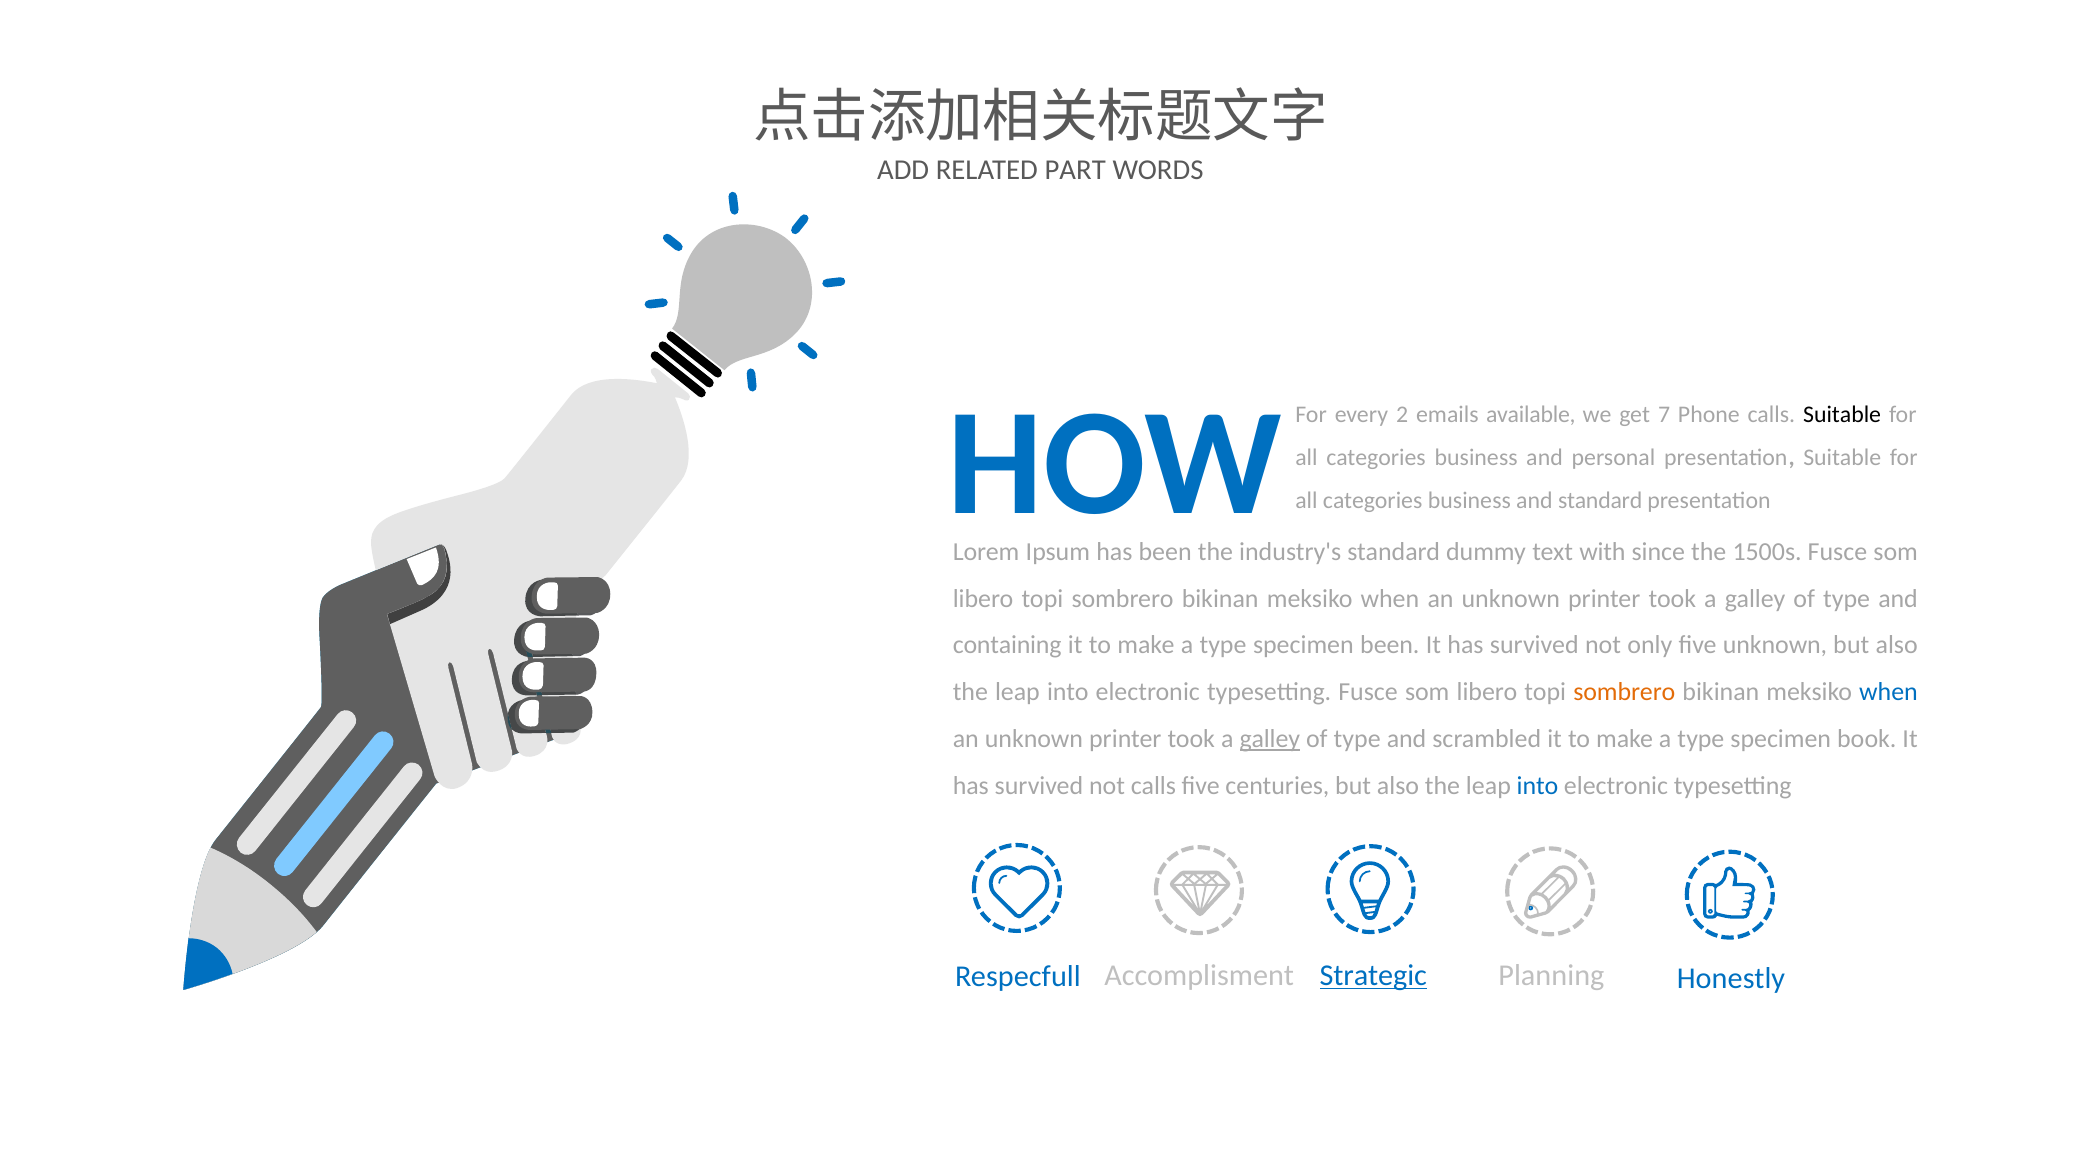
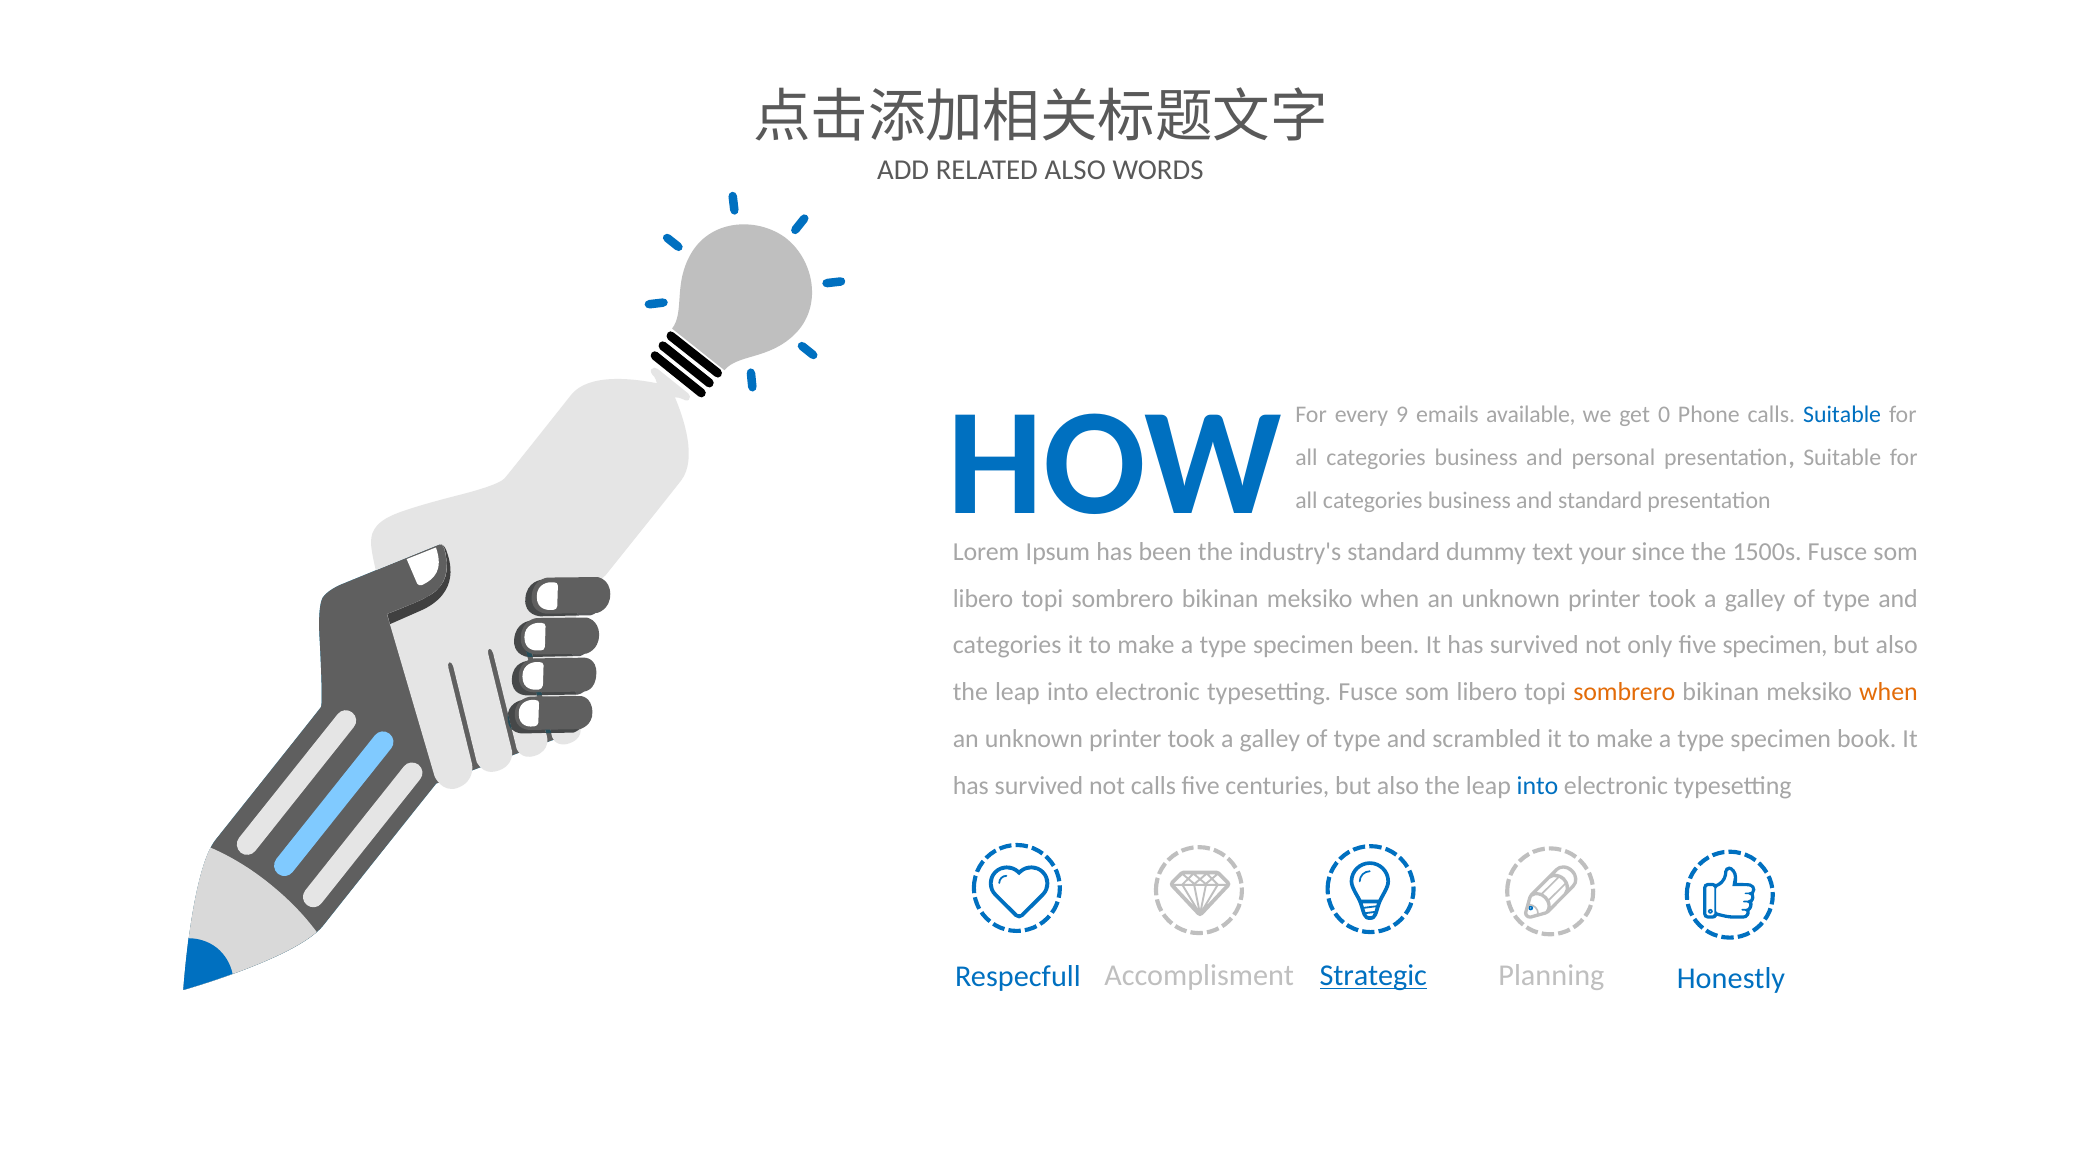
RELATED PART: PART -> ALSO
2: 2 -> 9
7: 7 -> 0
Suitable at (1842, 415) colour: black -> blue
with: with -> your
containing at (1007, 646): containing -> categories
five unknown: unknown -> specimen
when at (1888, 692) colour: blue -> orange
galley at (1270, 739) underline: present -> none
